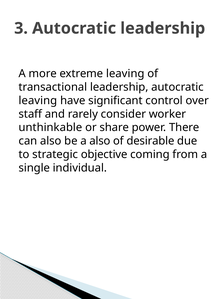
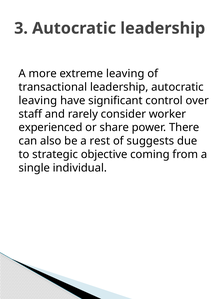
unthinkable: unthinkable -> experienced
a also: also -> rest
desirable: desirable -> suggests
